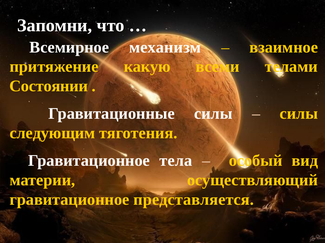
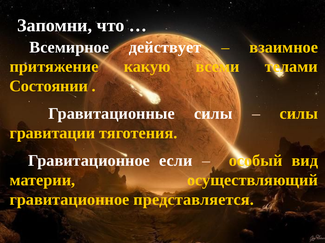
механизм: механизм -> действует
следующим: следующим -> гравитации
тела: тела -> если
